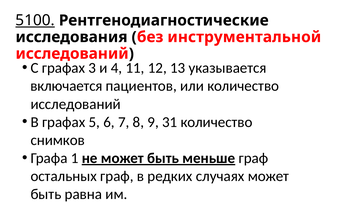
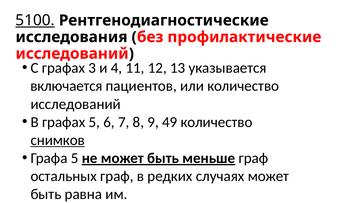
инструментальной: инструментальной -> профилактические
31: 31 -> 49
снимков underline: none -> present
Графа 1: 1 -> 5
